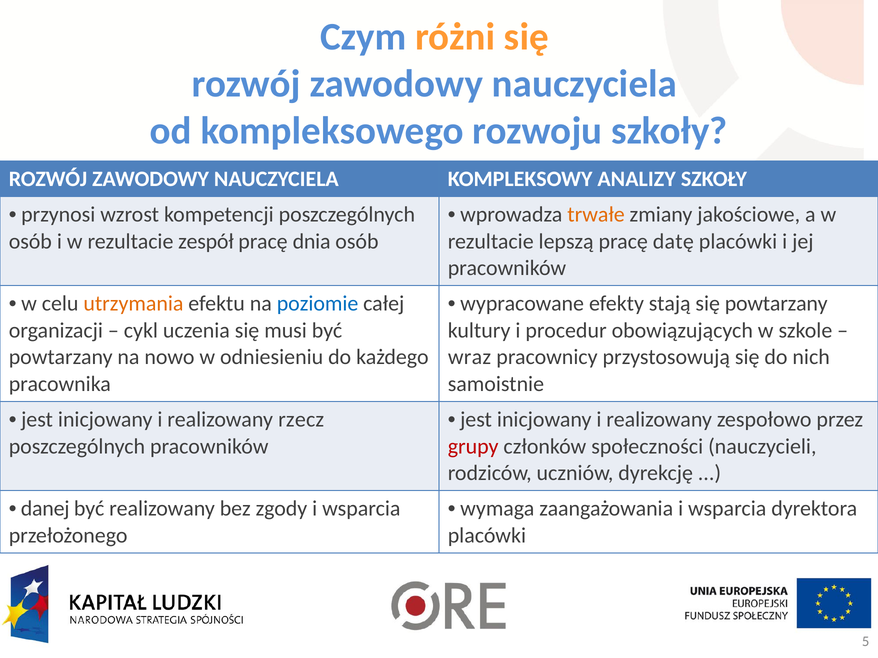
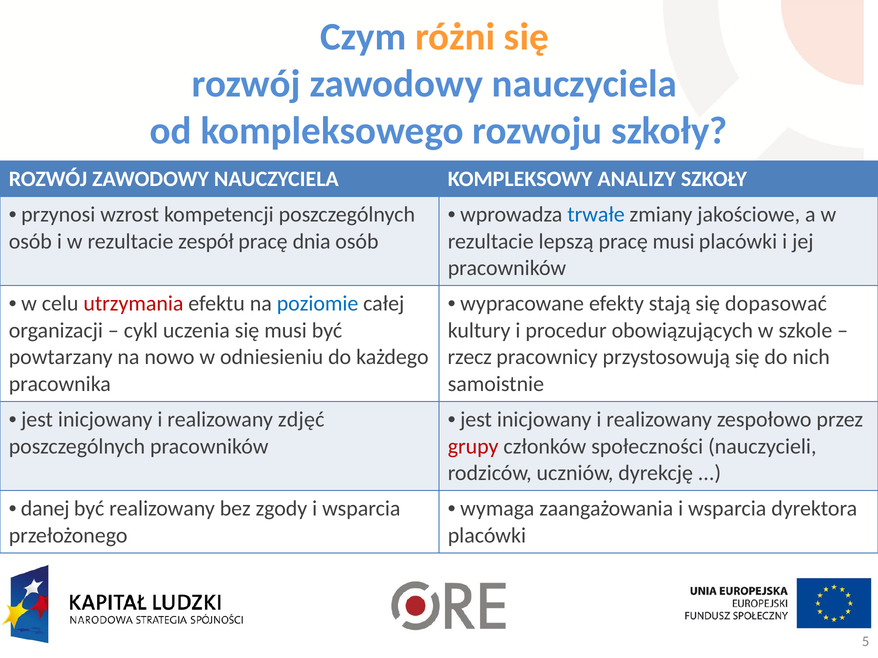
trwałe colour: orange -> blue
pracę datę: datę -> musi
utrzymania colour: orange -> red
się powtarzany: powtarzany -> dopasować
wraz: wraz -> rzecz
rzecz: rzecz -> zdjęć
